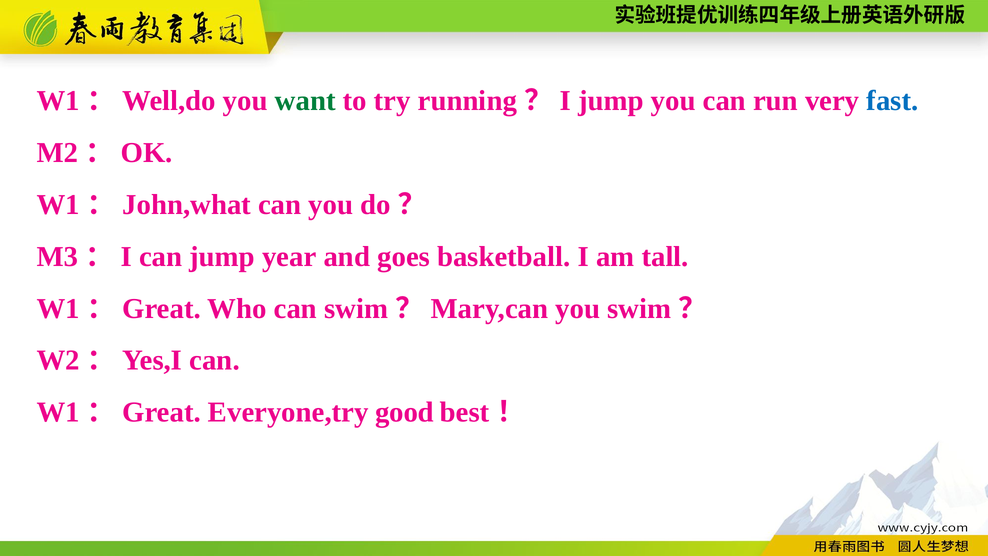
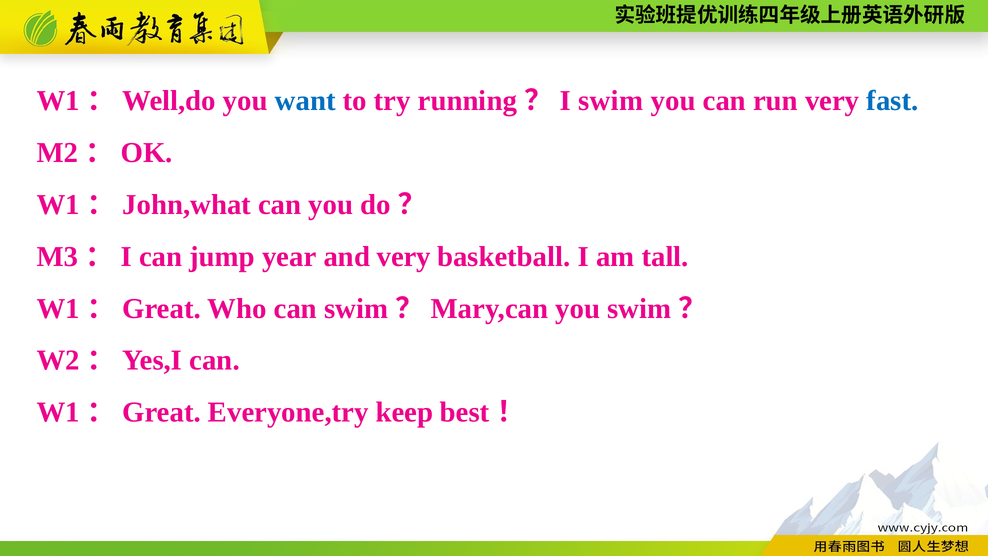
want colour: green -> blue
I jump: jump -> swim
and goes: goes -> very
good: good -> keep
